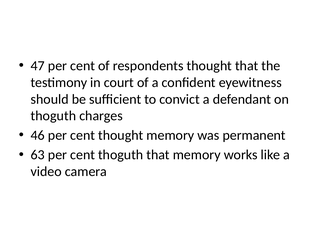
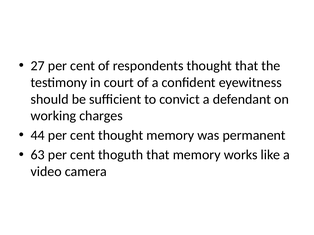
47: 47 -> 27
thoguth at (53, 116): thoguth -> working
46: 46 -> 44
